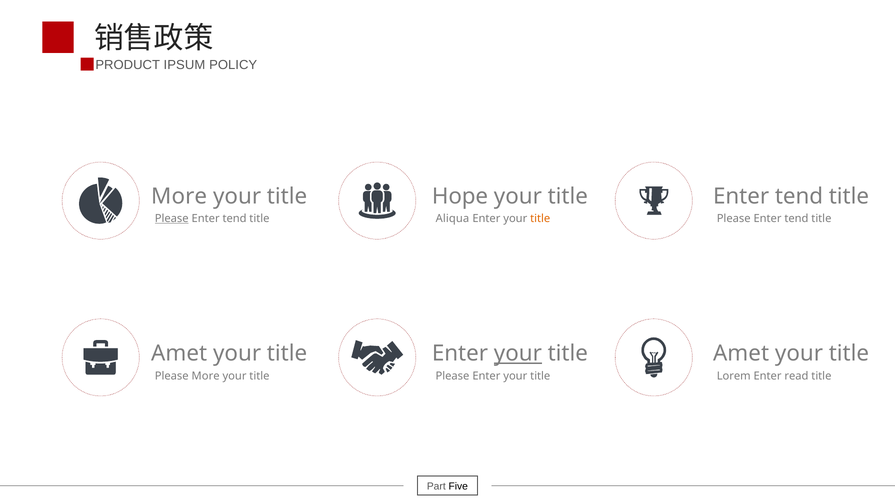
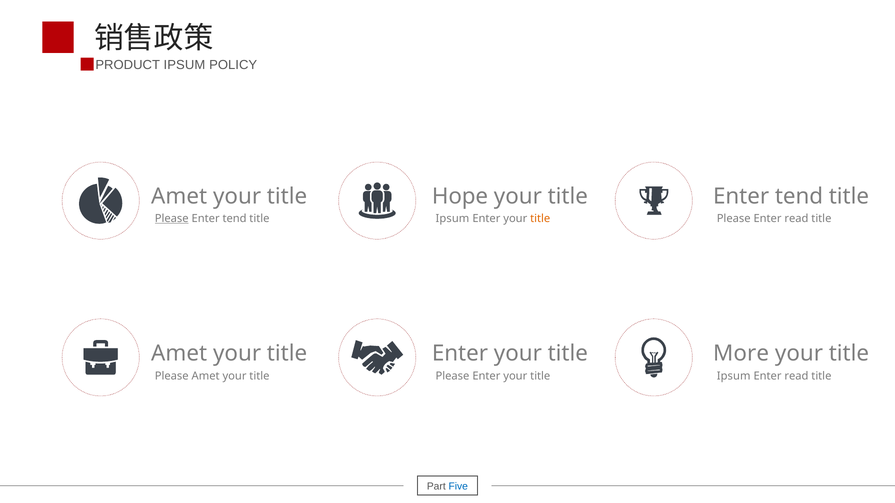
More at (179, 196): More -> Amet
Aliqua at (452, 219): Aliqua -> Ipsum
tend at (796, 219): tend -> read
your at (518, 354) underline: present -> none
Amet at (741, 354): Amet -> More
Please More: More -> Amet
Lorem at (734, 376): Lorem -> Ipsum
Five colour: black -> blue
